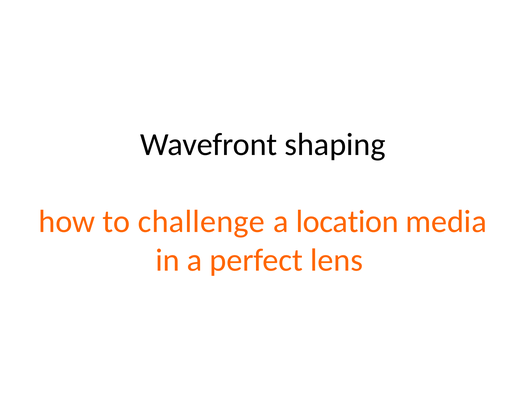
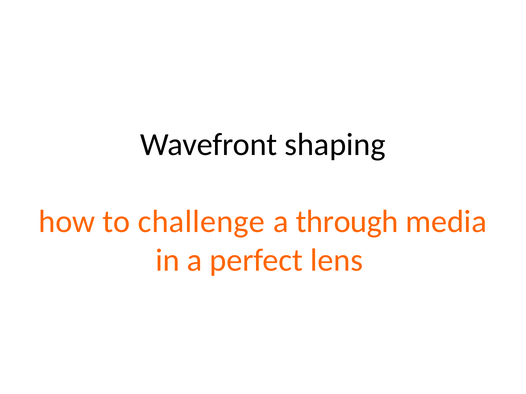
location: location -> through
